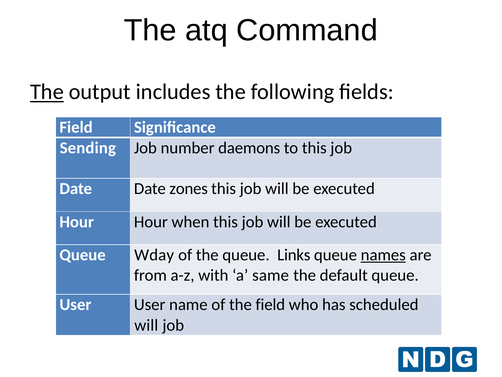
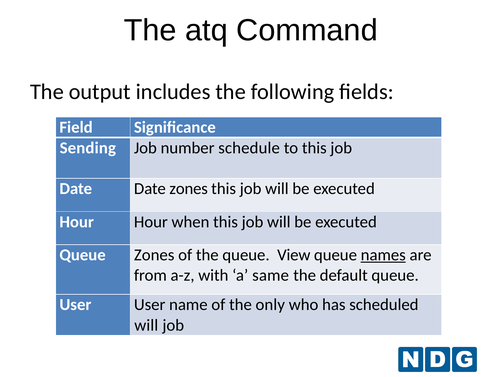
The at (47, 92) underline: present -> none
daemons: daemons -> schedule
Queue Wday: Wday -> Zones
Links: Links -> View
the field: field -> only
